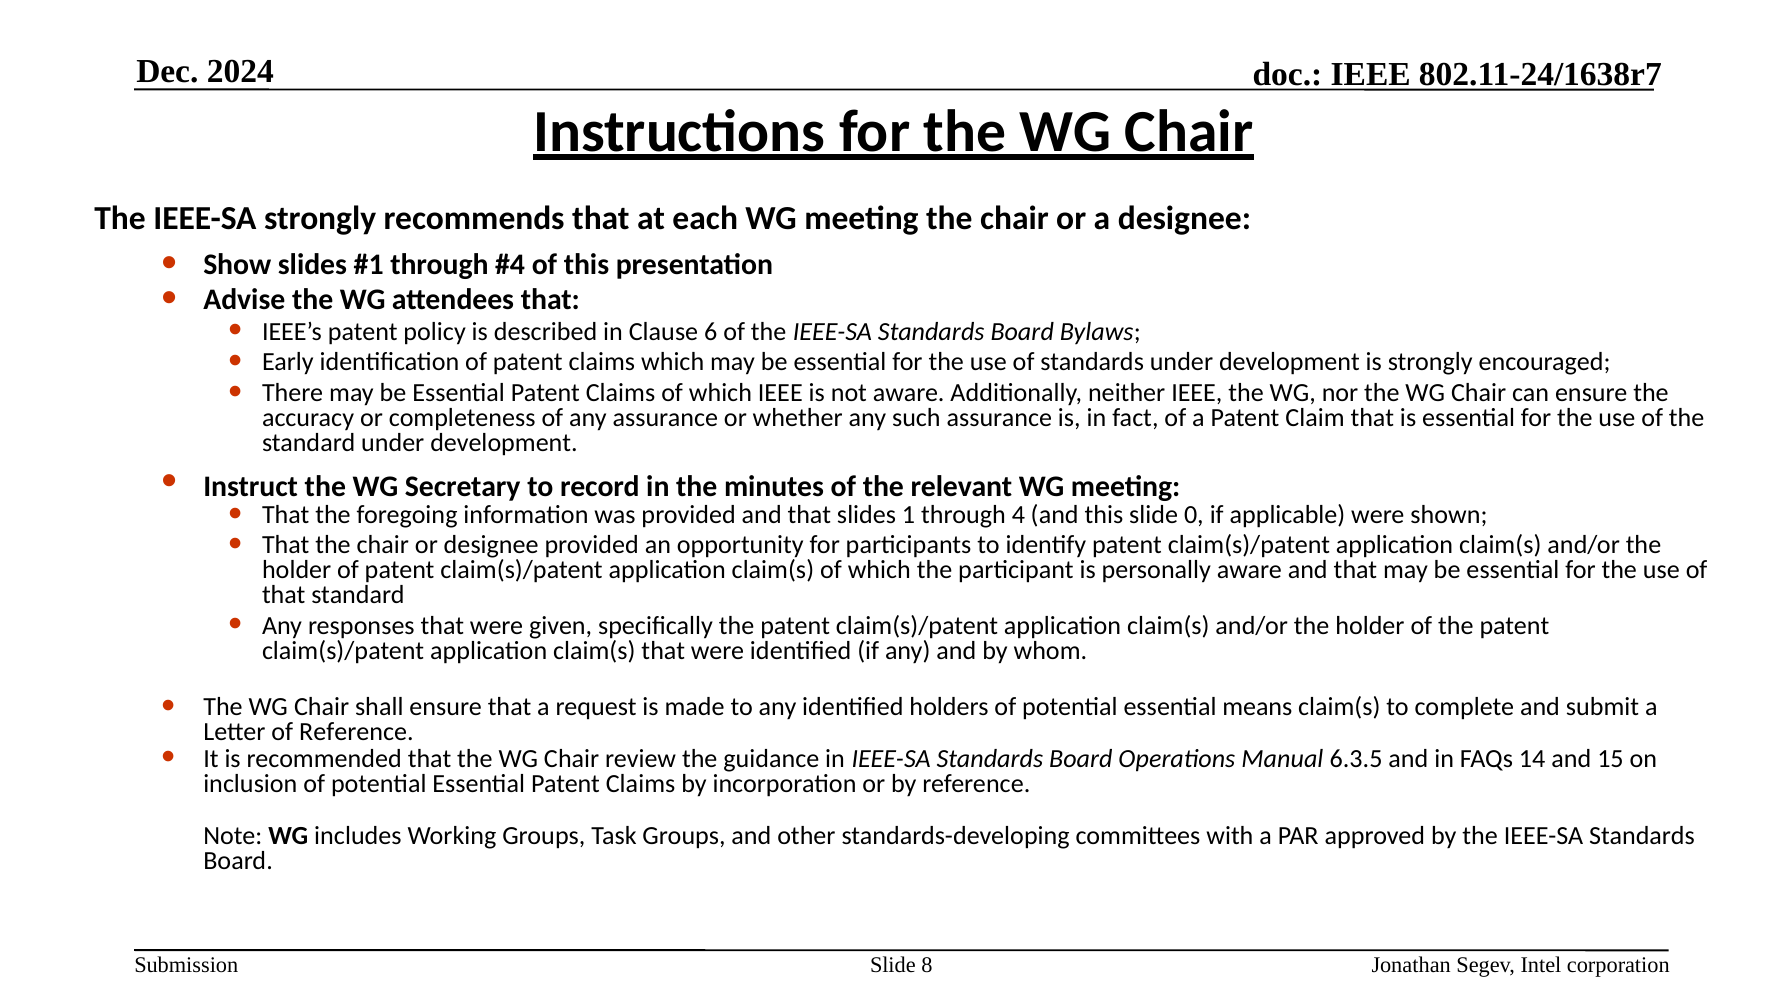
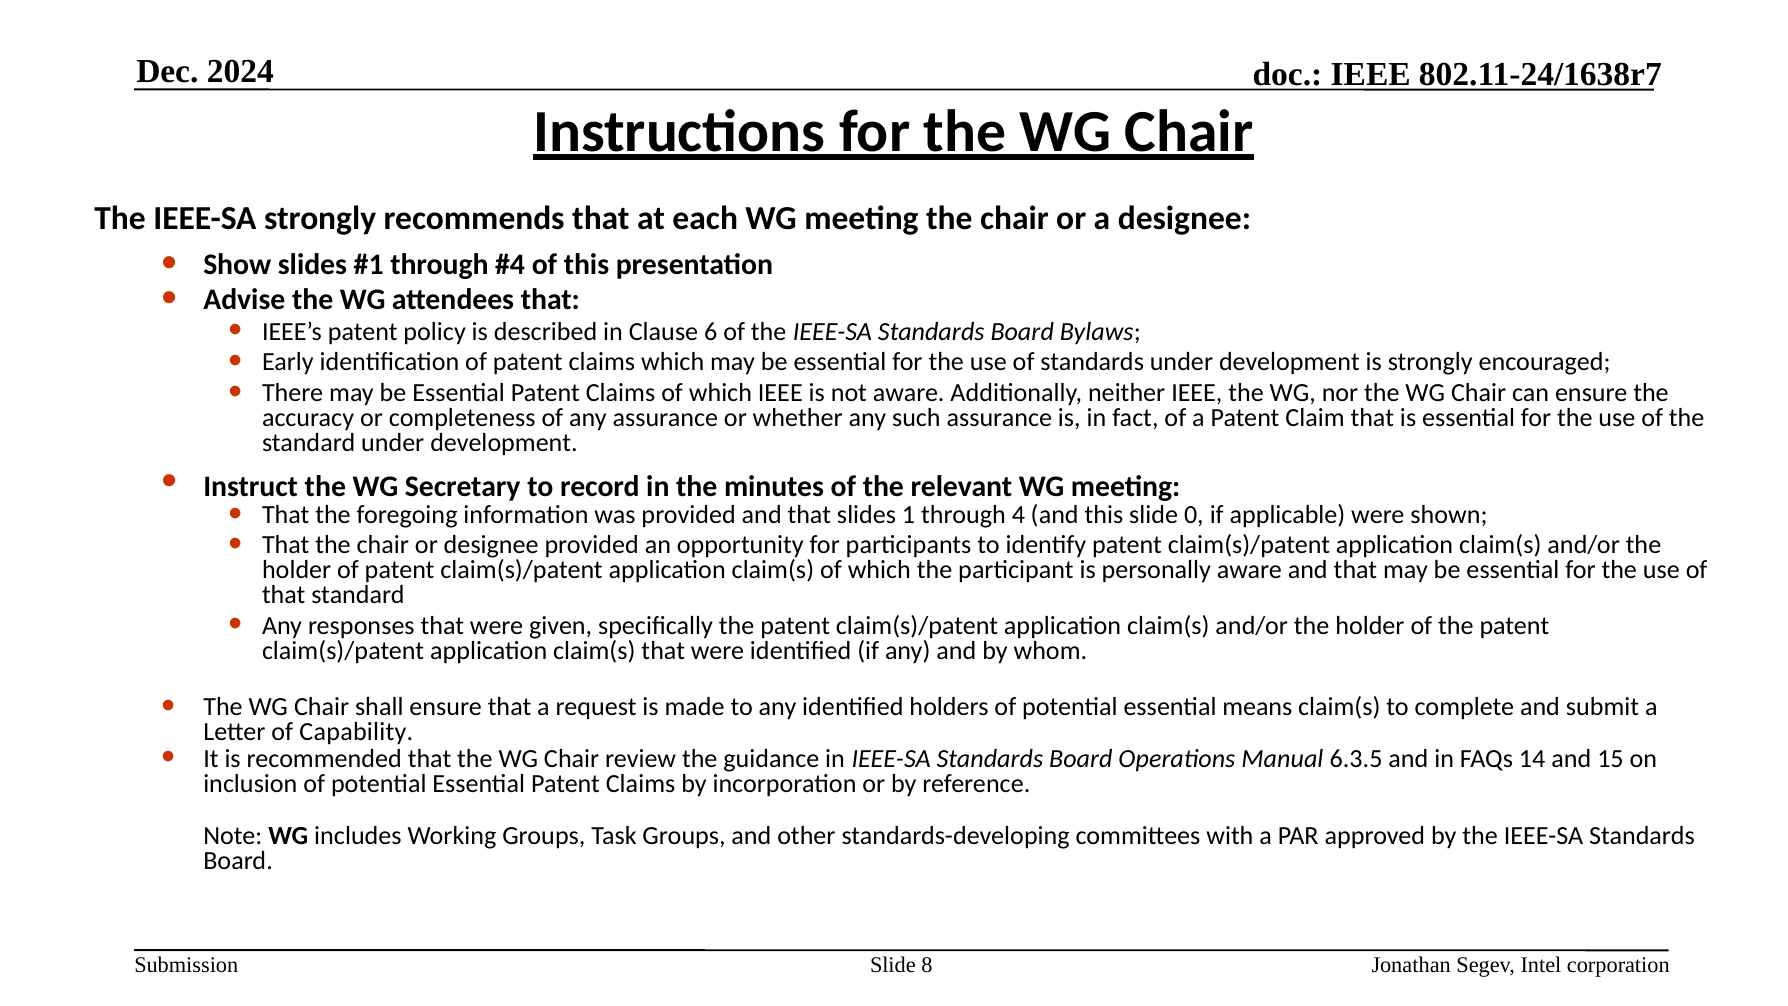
of Reference: Reference -> Capability
